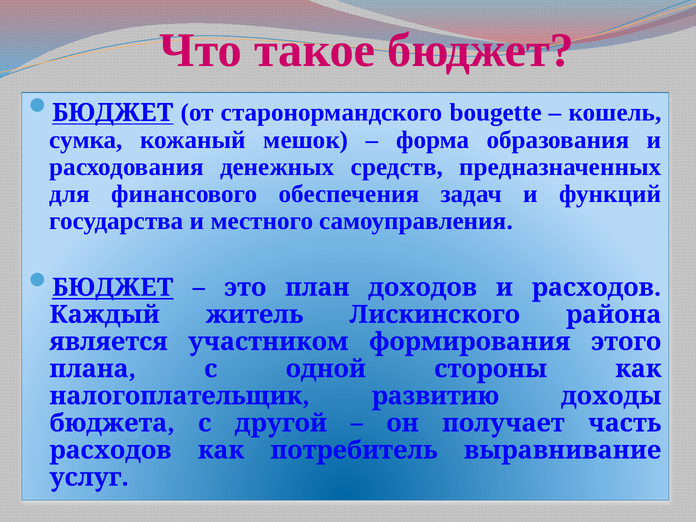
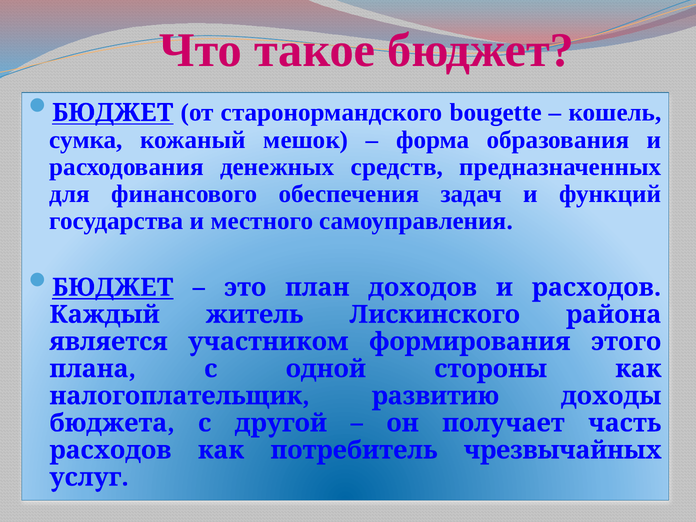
выравнивание: выравнивание -> чрезвычайных
